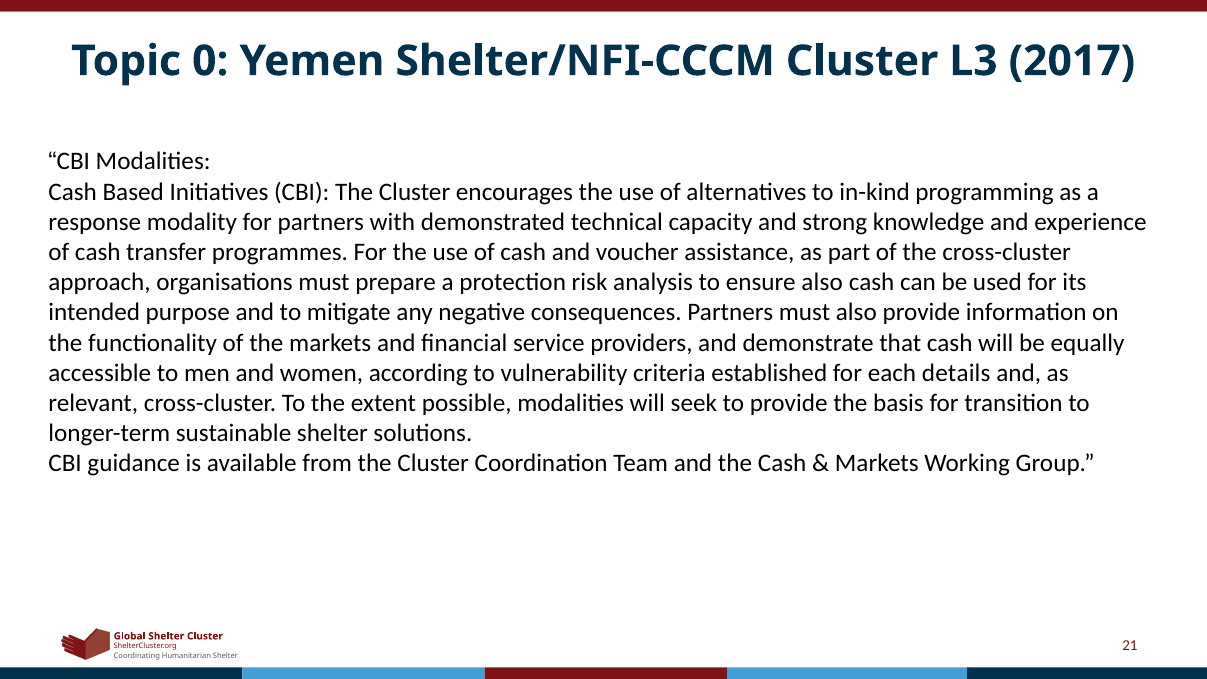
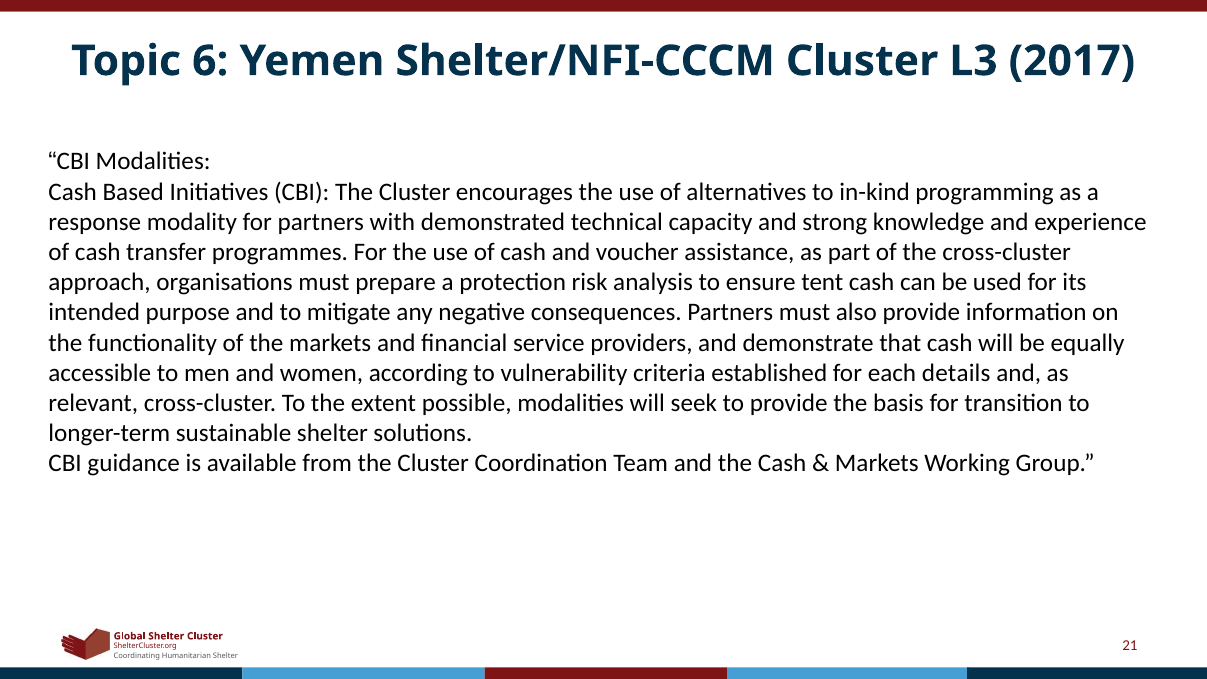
0: 0 -> 6
ensure also: also -> tent
